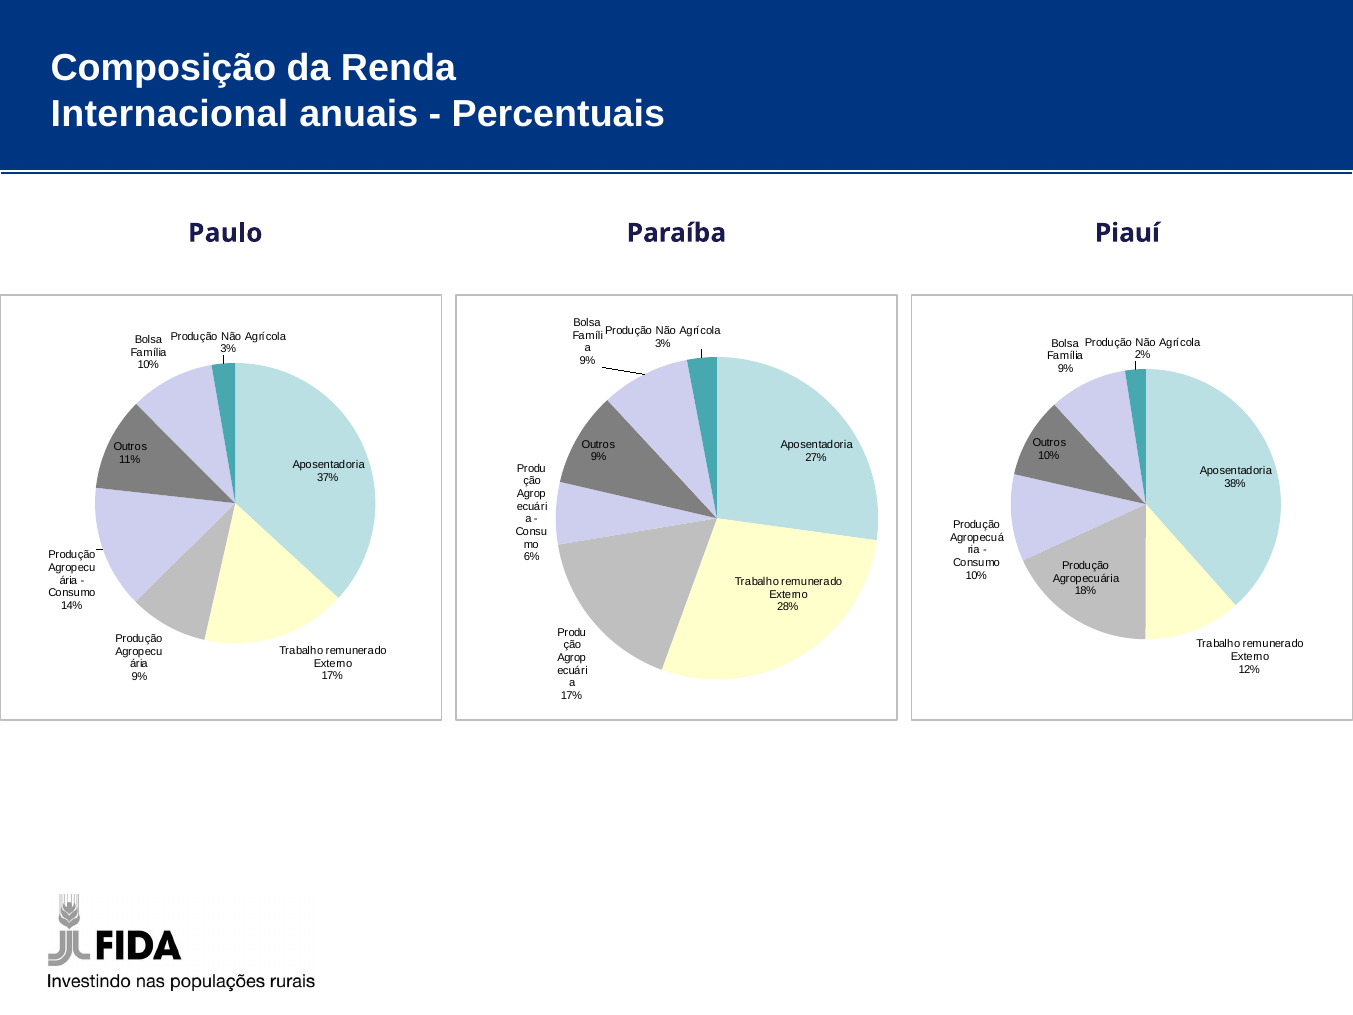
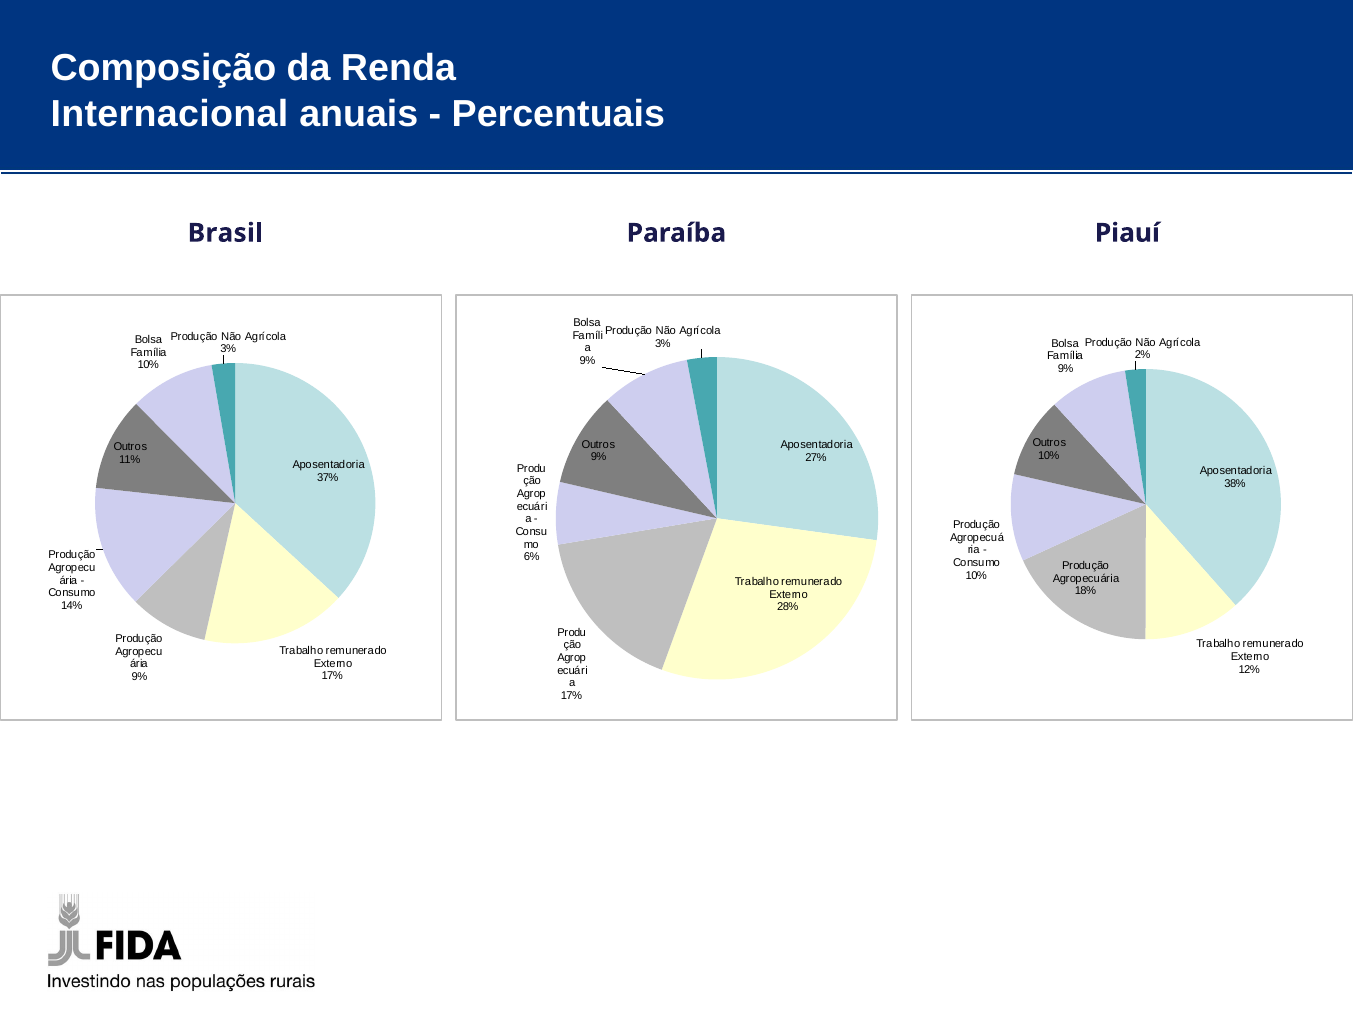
Paulo: Paulo -> Brasil
